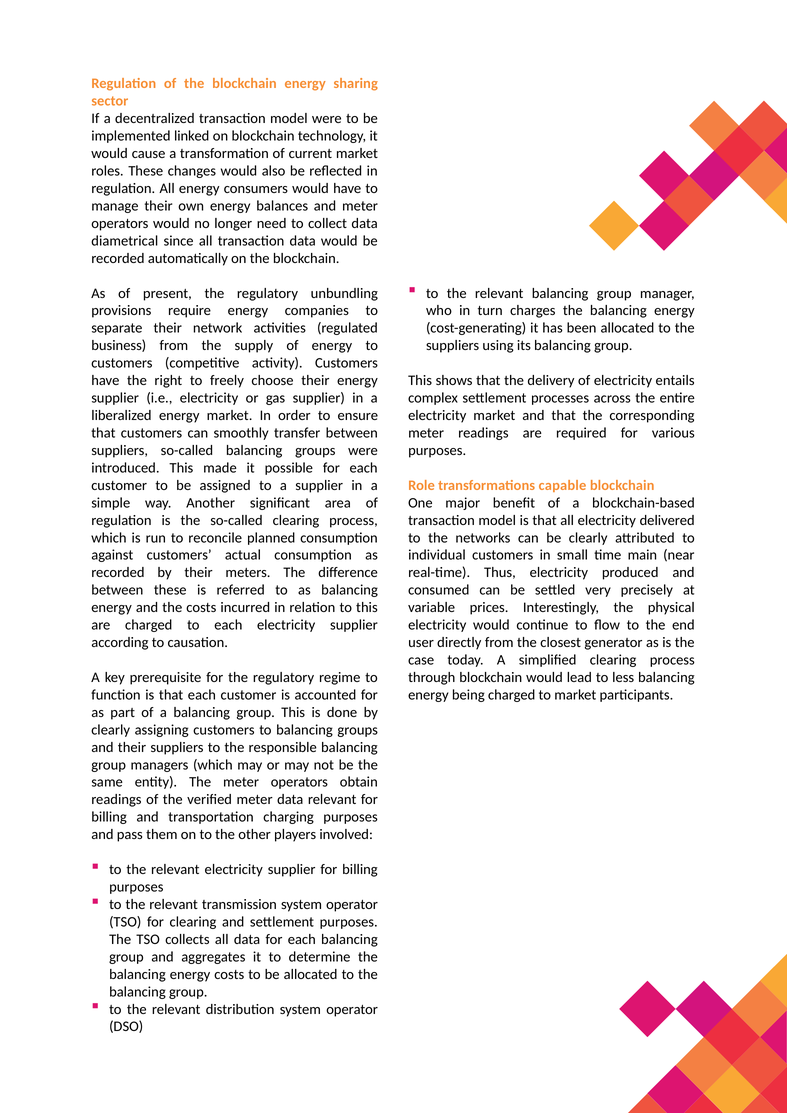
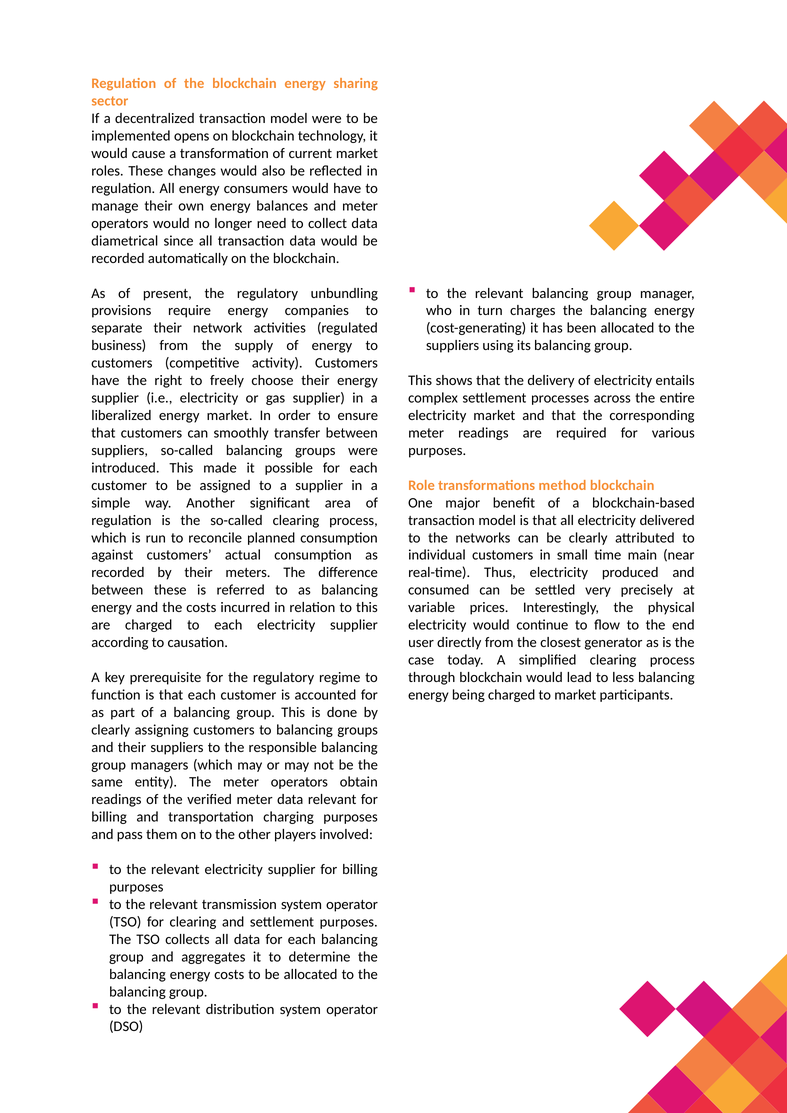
linked: linked -> opens
capable: capable -> method
